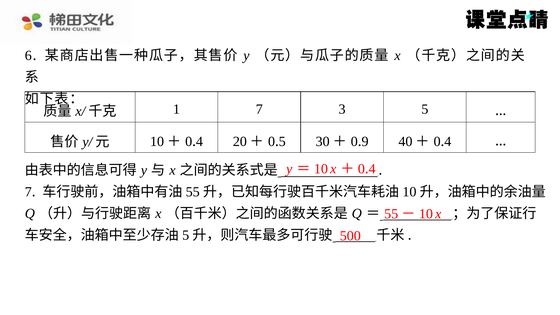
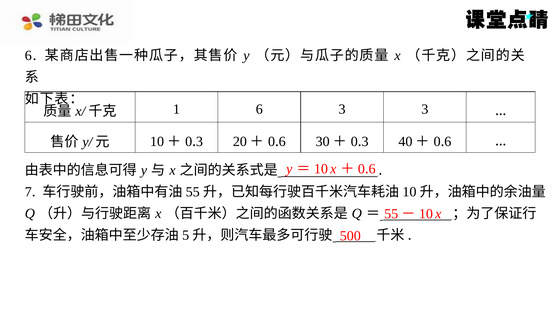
1 7: 7 -> 6
3 5: 5 -> 3
4 at (199, 142): 4 -> 3
5 at (282, 142): 5 -> 6
9 at (365, 142): 9 -> 3
4 at (448, 142): 4 -> 6
4 at (372, 169): 4 -> 6
